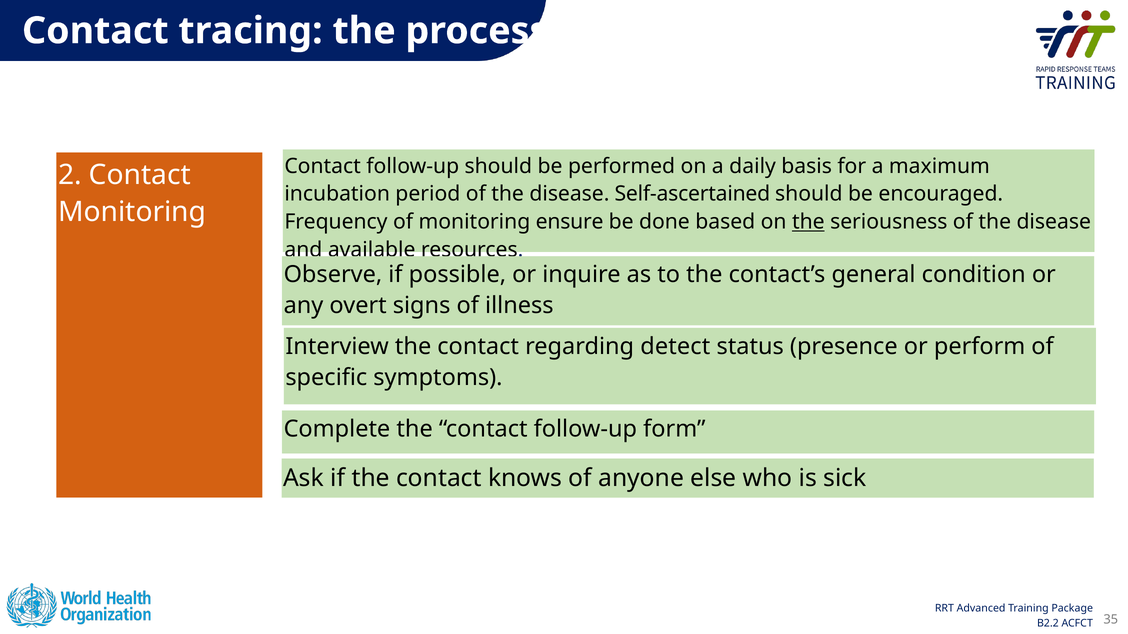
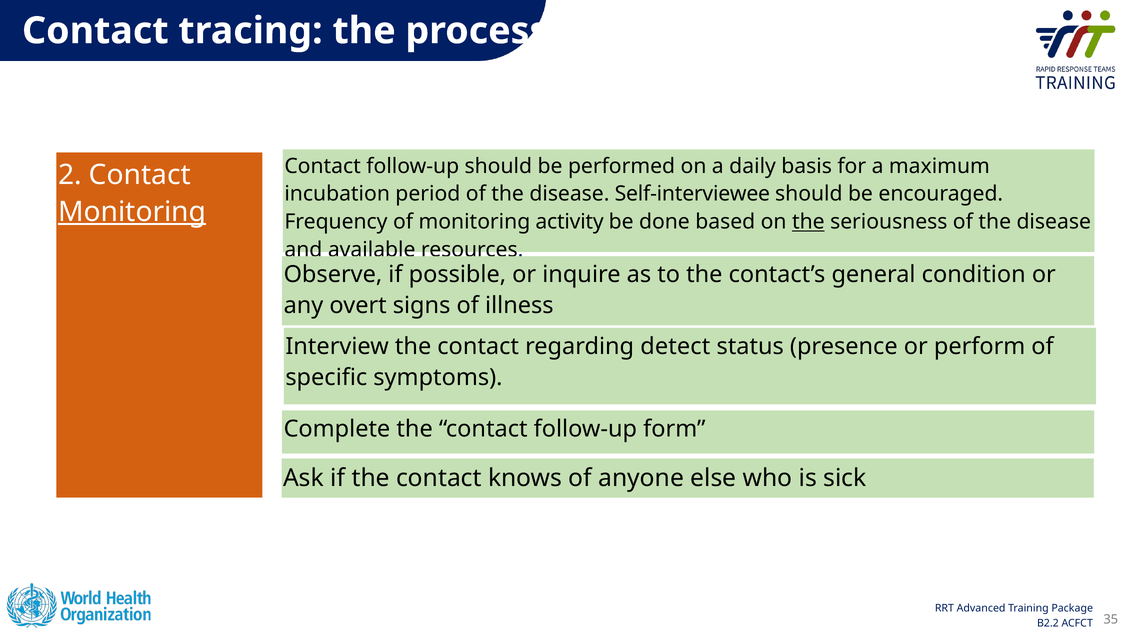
Self-ascertained: Self-ascertained -> Self-interviewee
Monitoring at (132, 212) underline: none -> present
ensure: ensure -> activity
